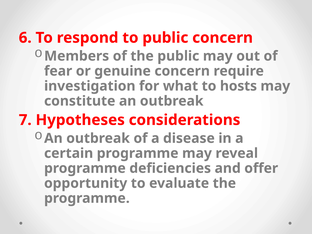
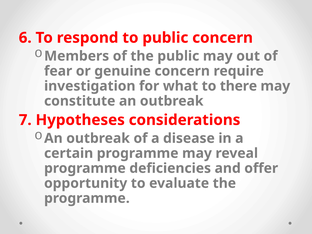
hosts: hosts -> there
